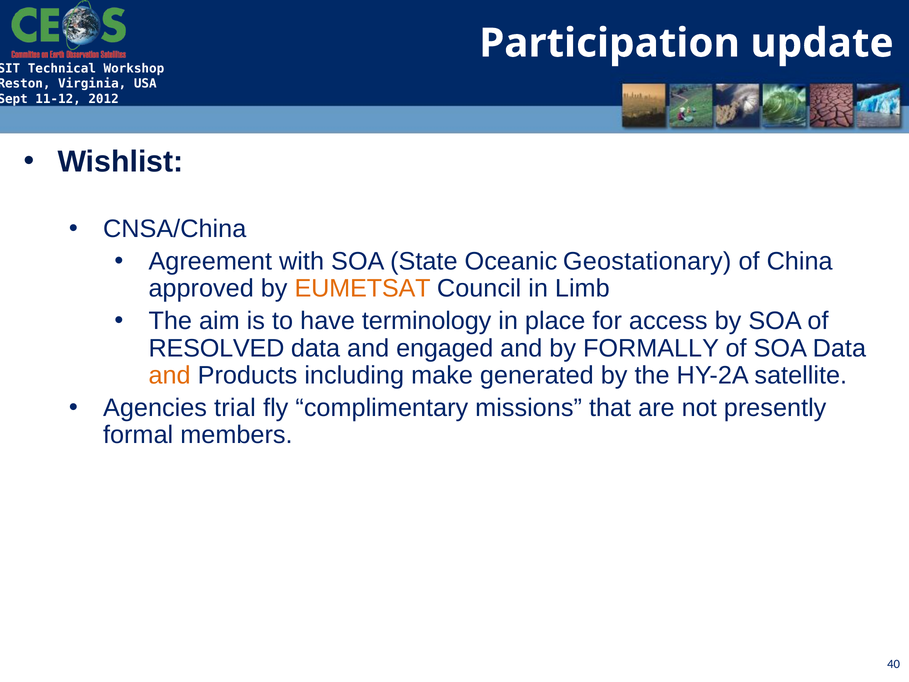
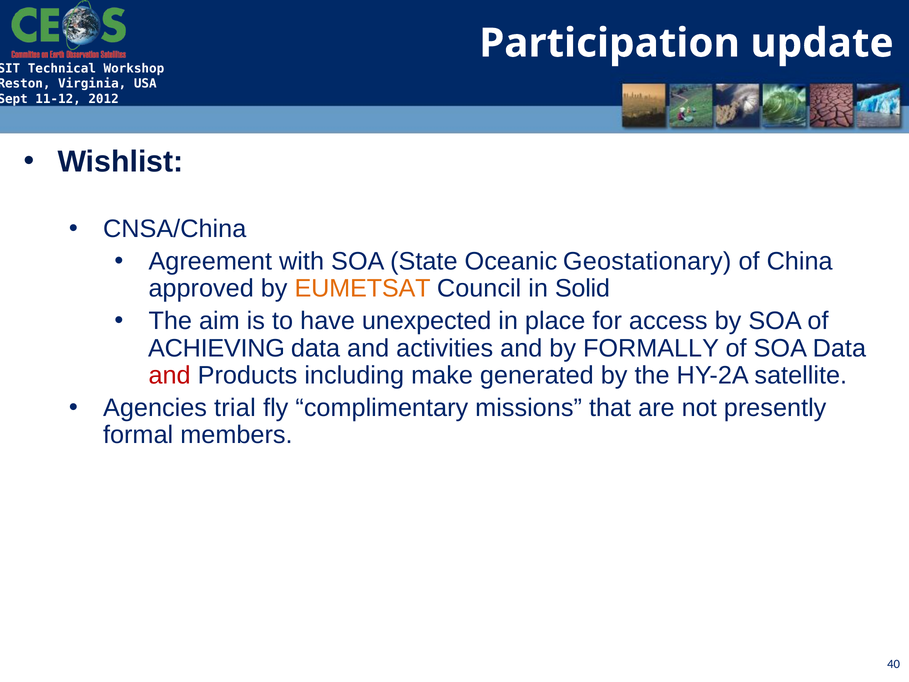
Limb: Limb -> Solid
terminology: terminology -> unexpected
RESOLVED: RESOLVED -> ACHIEVING
engaged: engaged -> activities
and at (170, 375) colour: orange -> red
